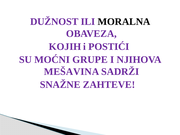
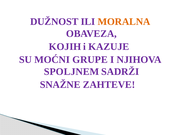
MORALNA colour: black -> orange
POSTIĆI: POSTIĆI -> KAZUJE
MEŠAVINA: MEŠAVINA -> SPOLJNEM
